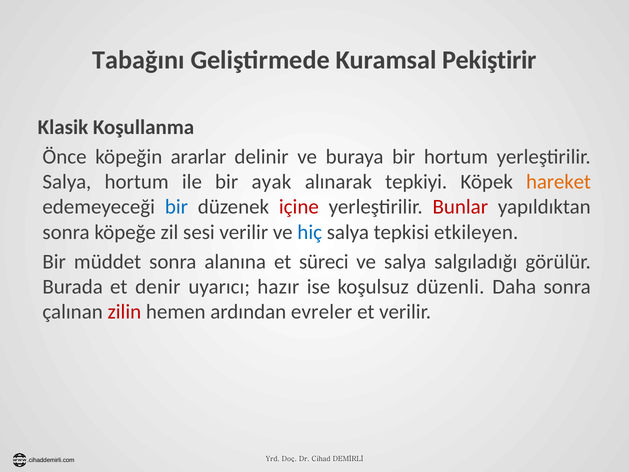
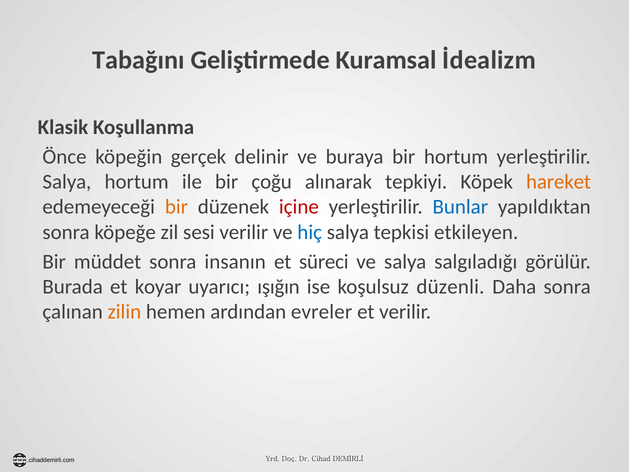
Pekiştirir: Pekiştirir -> İdealizm
ararlar: ararlar -> gerçek
ayak: ayak -> çoğu
bir at (176, 207) colour: blue -> orange
Bunlar colour: red -> blue
alanına: alanına -> insanın
denir: denir -> koyar
hazır: hazır -> ışığın
zilin colour: red -> orange
